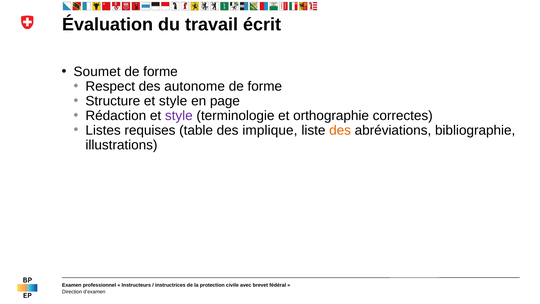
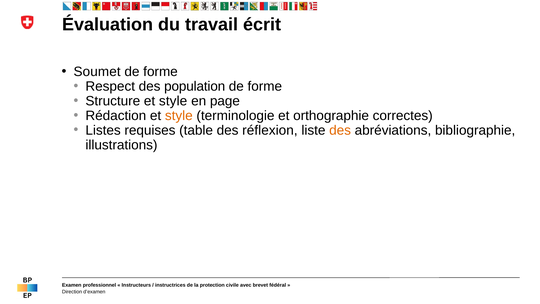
autonome: autonome -> population
style at (179, 116) colour: purple -> orange
implique: implique -> réflexion
